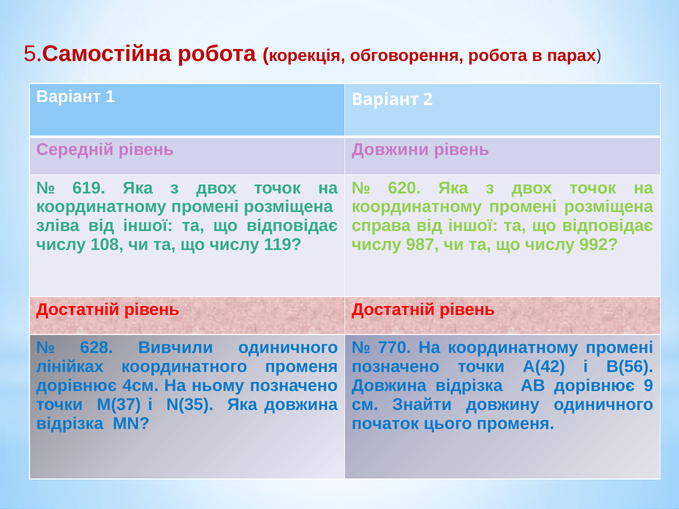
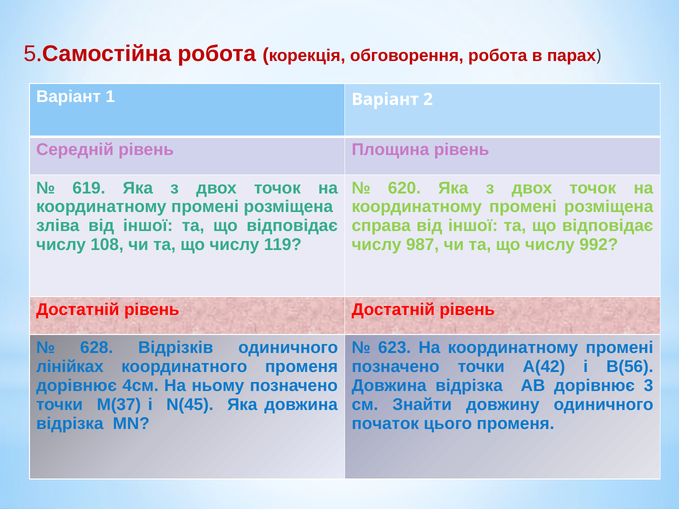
Довжини: Довжини -> Площина
Вивчили: Вивчили -> Відрізків
770: 770 -> 623
9: 9 -> 3
N(35: N(35 -> N(45
